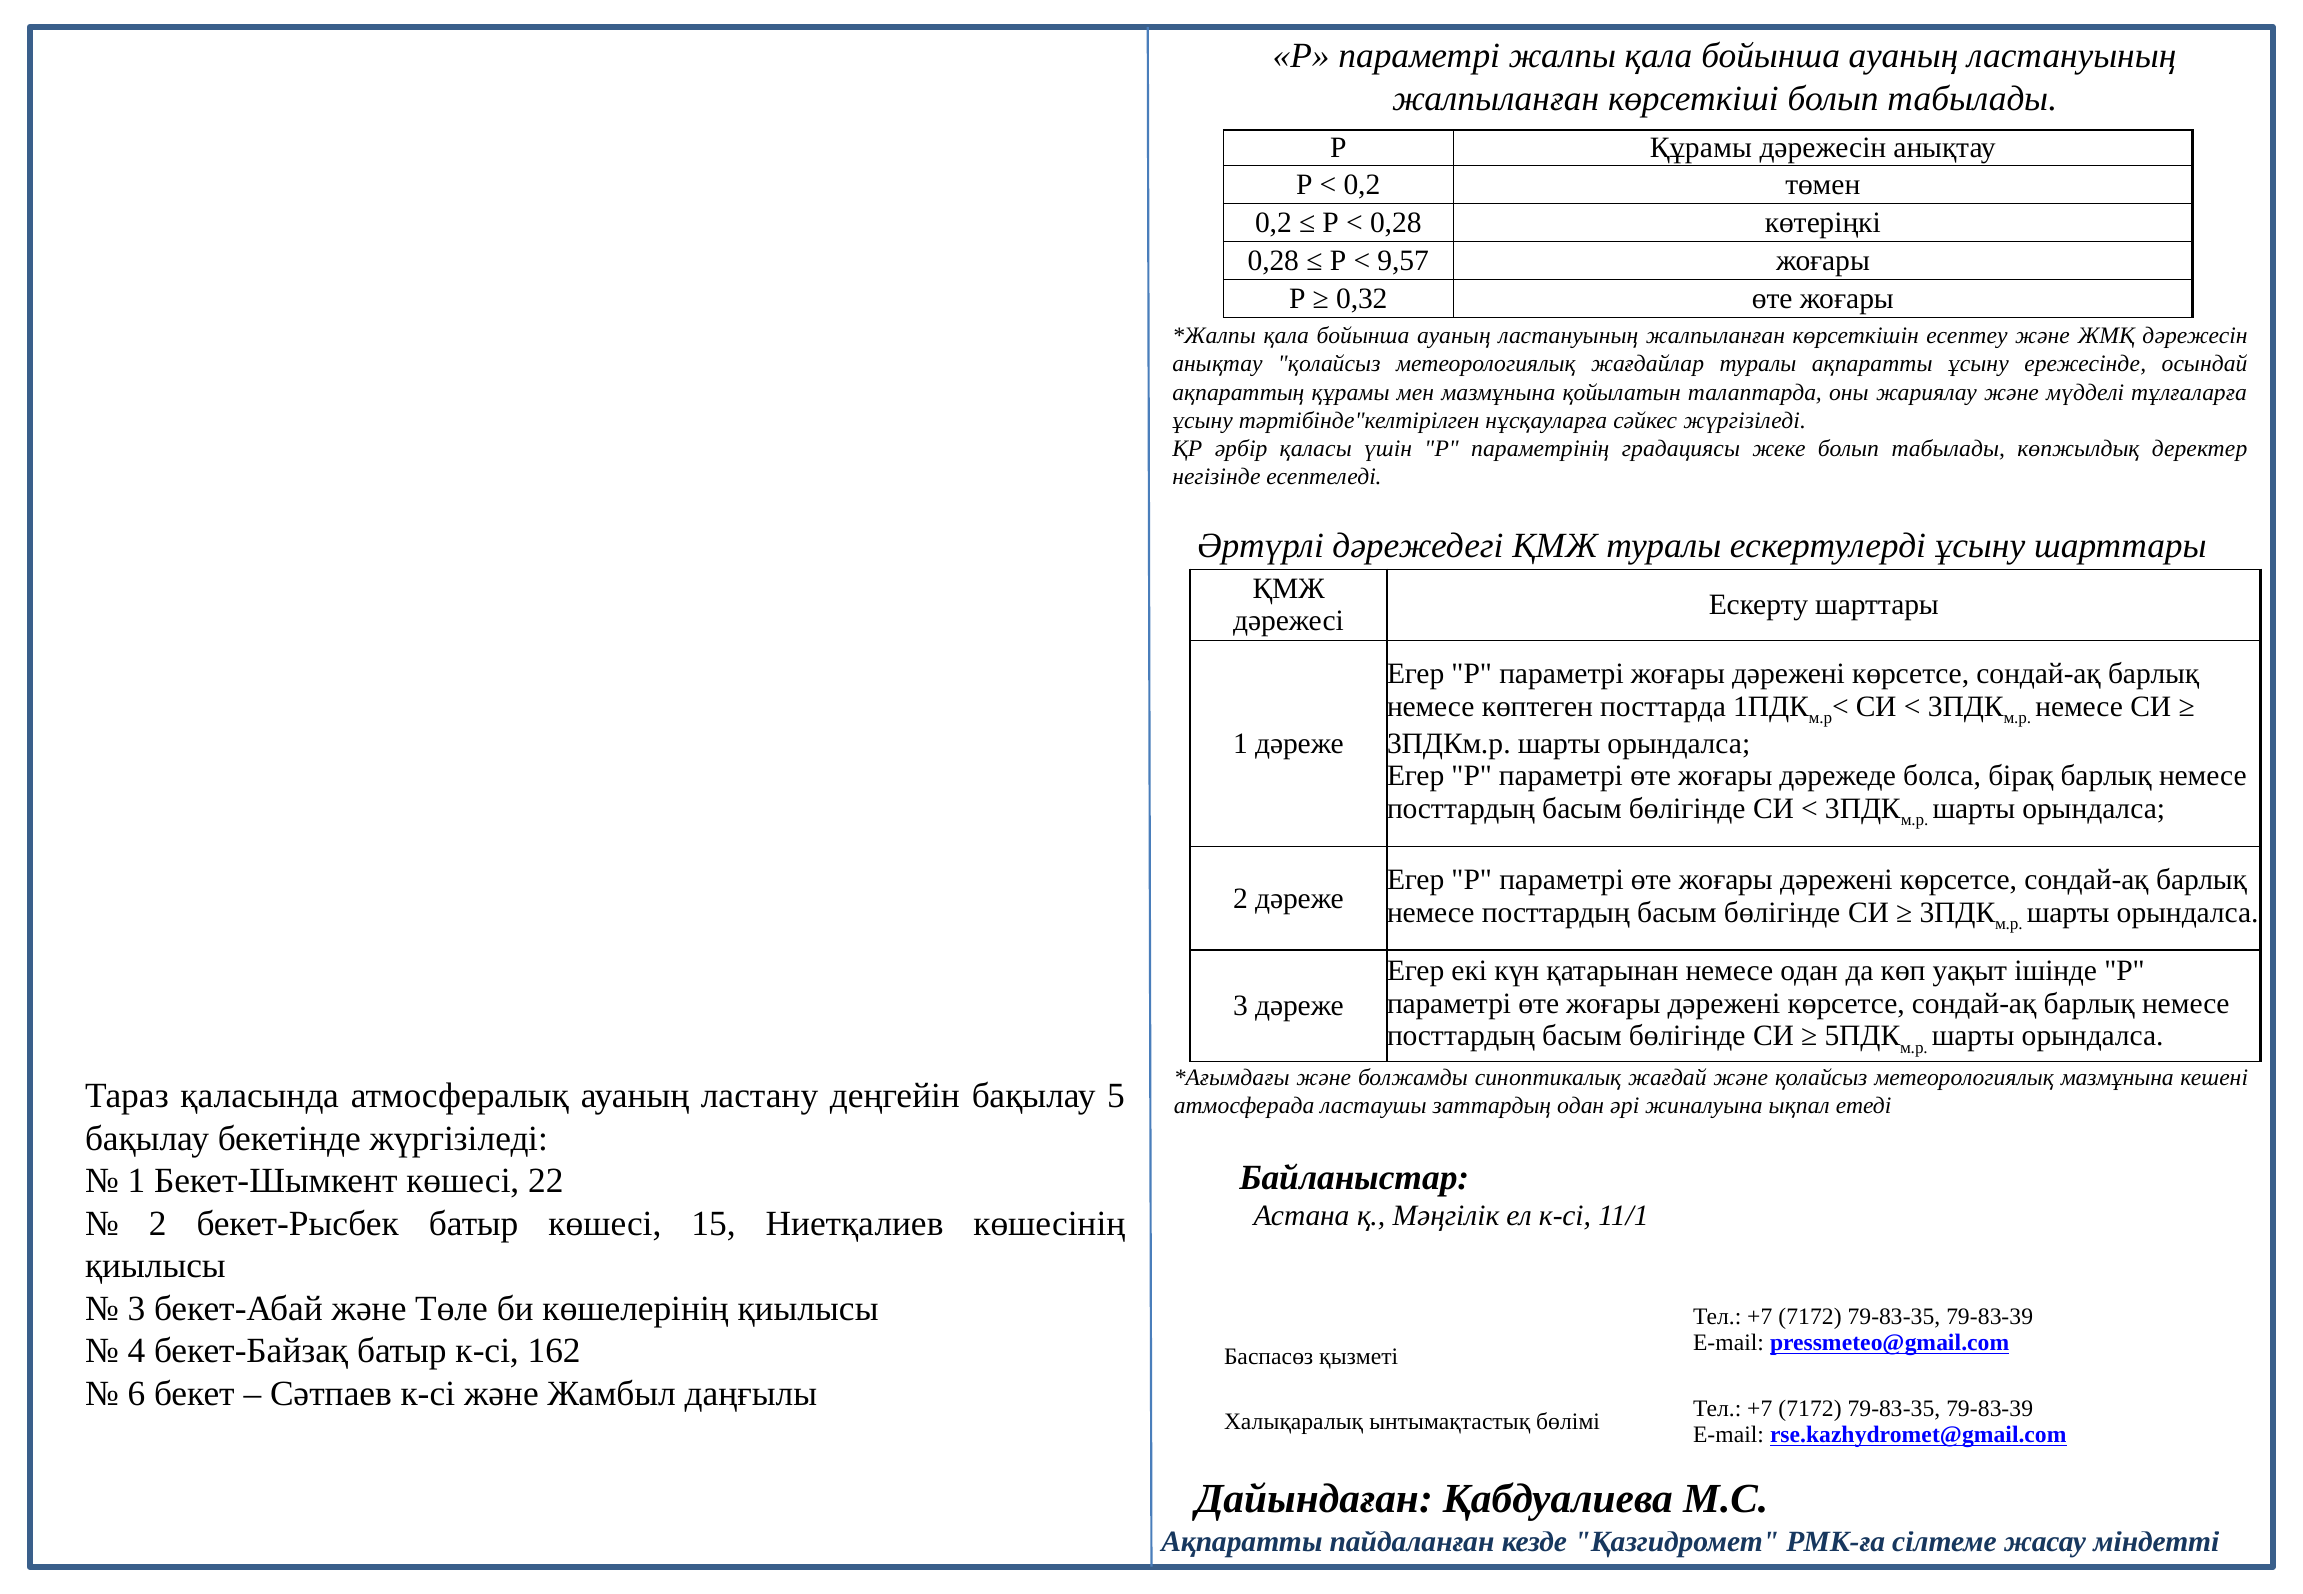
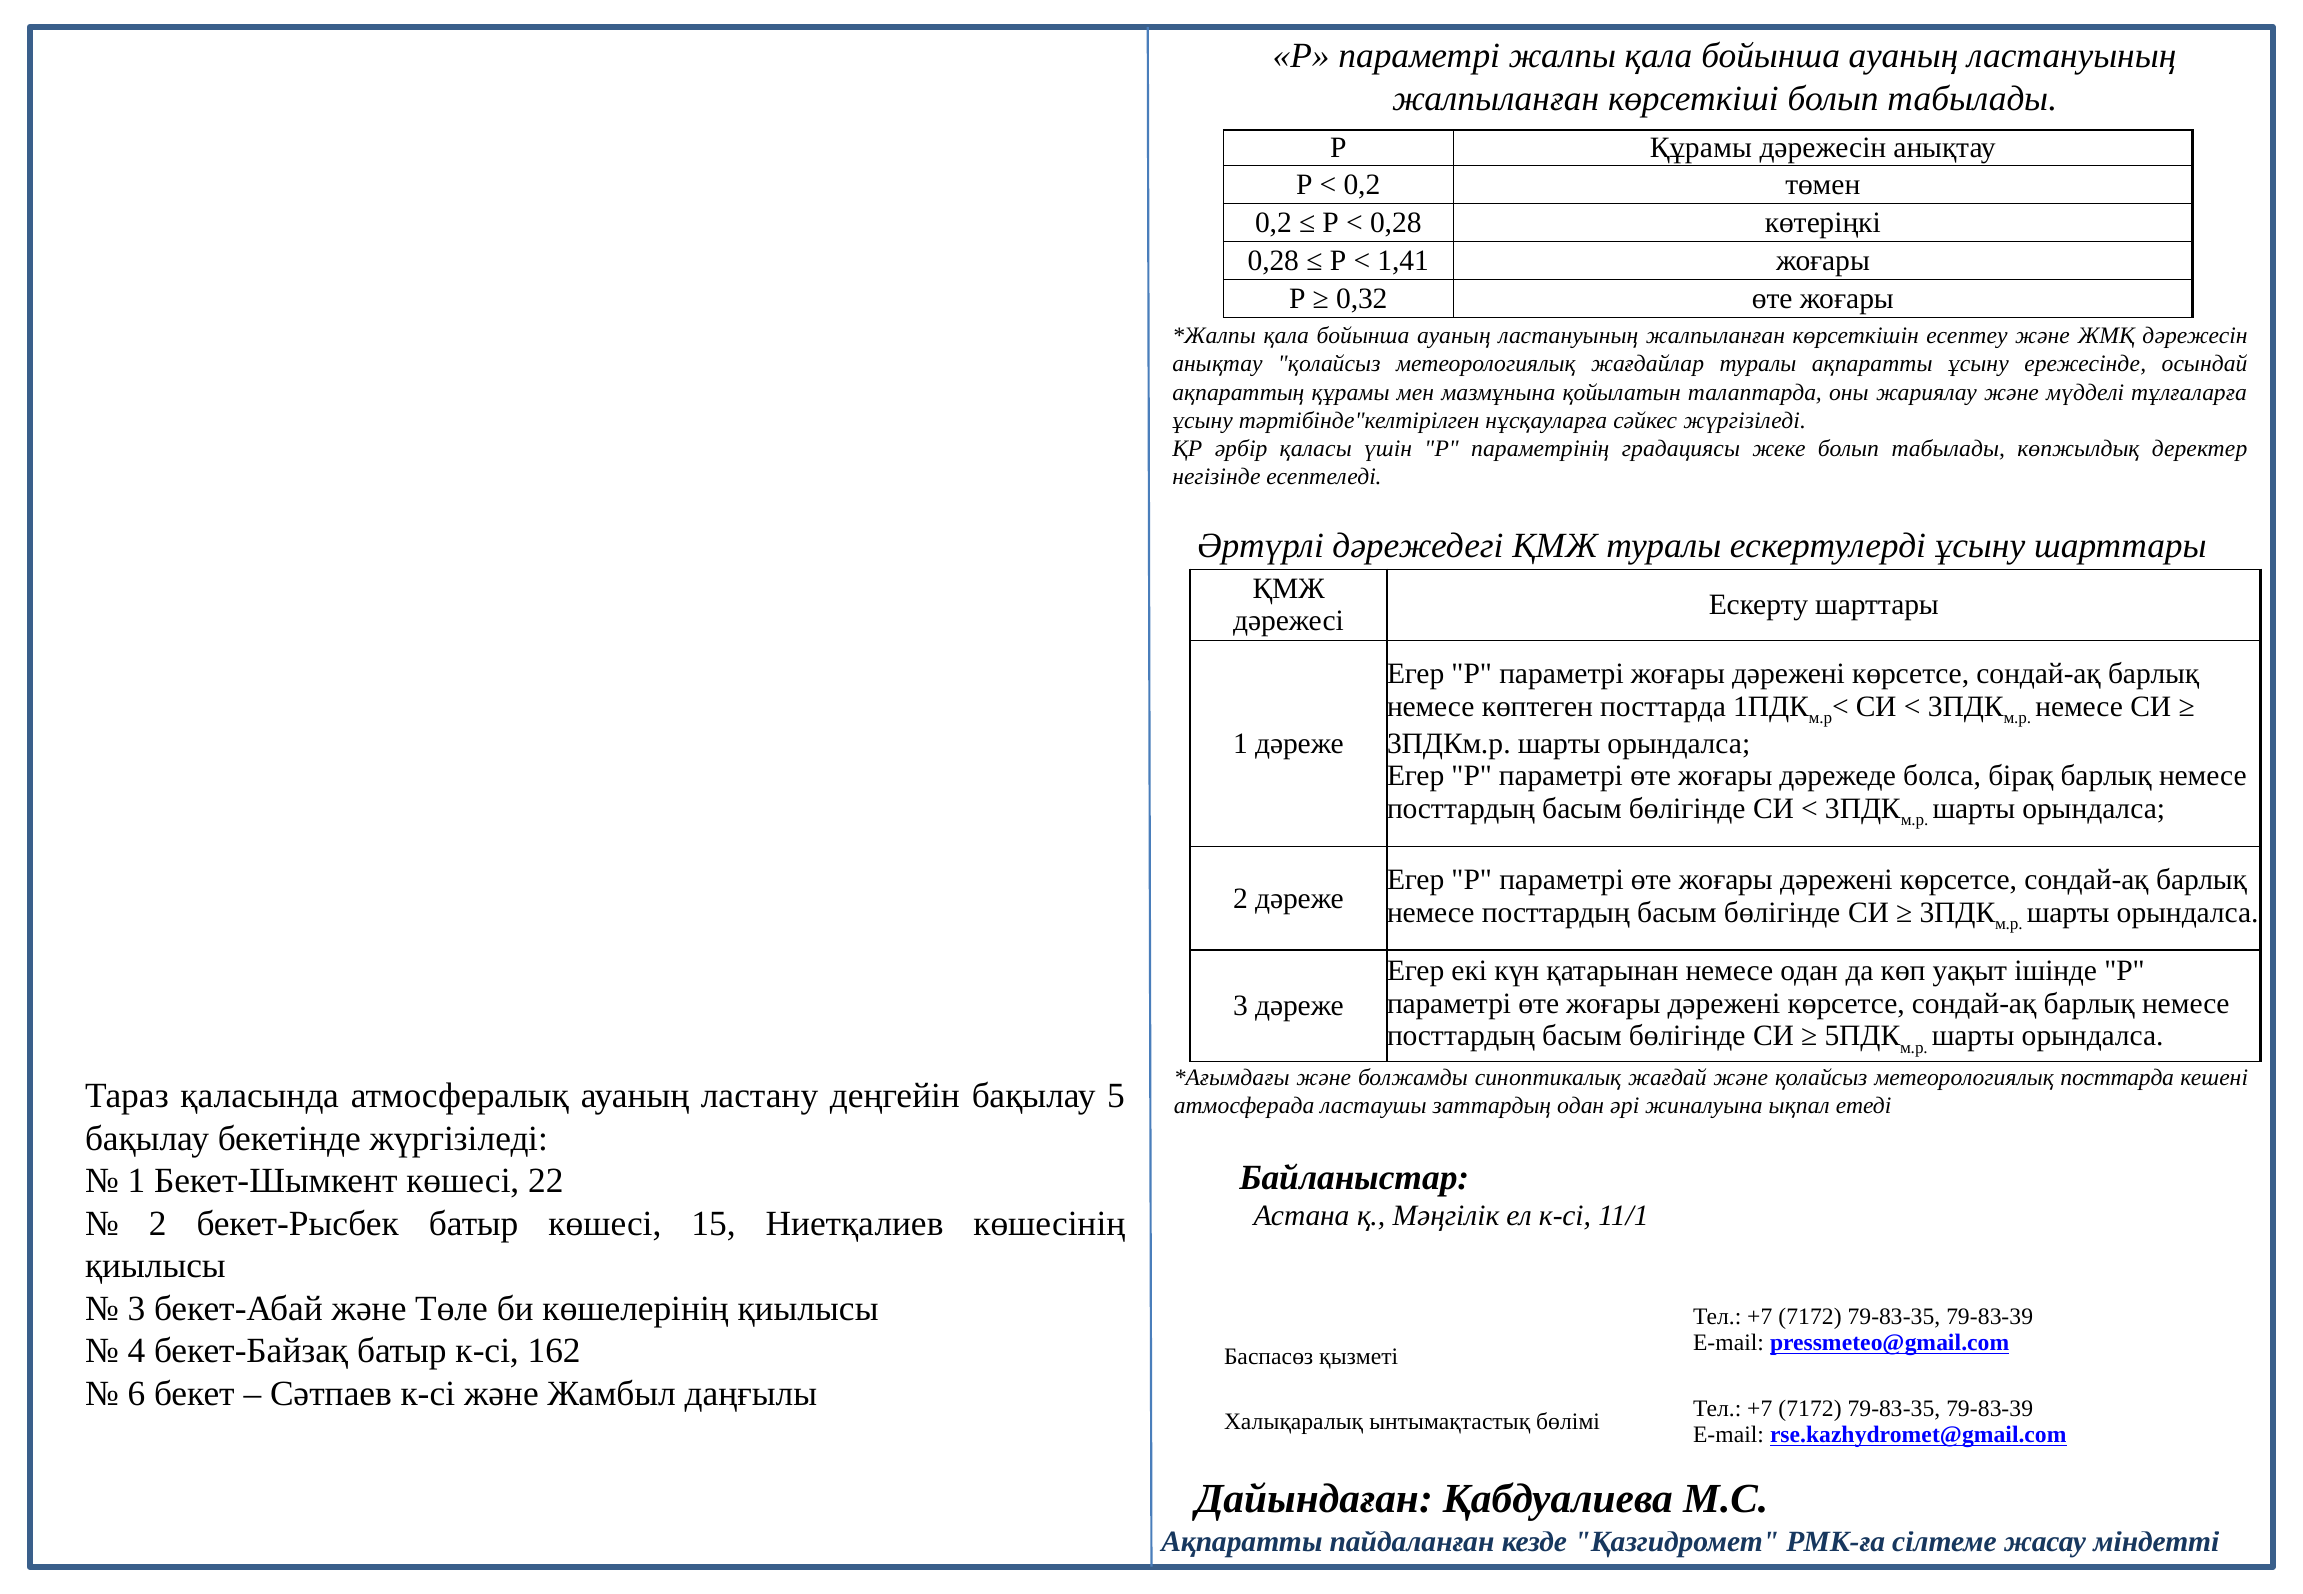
9,57: 9,57 -> 1,41
метеорологиялық мазмұнына: мазмұнына -> посттарда
